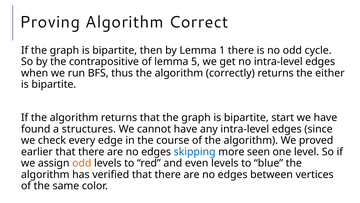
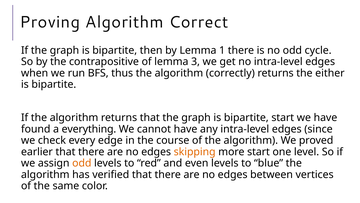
5: 5 -> 3
structures: structures -> everything
skipping colour: blue -> orange
more seen: seen -> start
